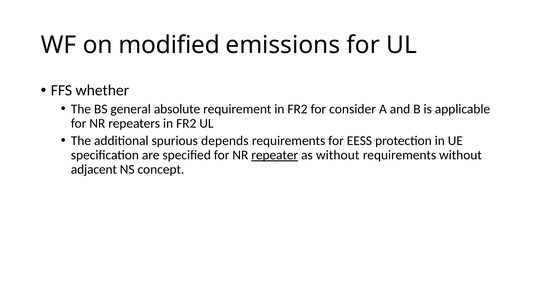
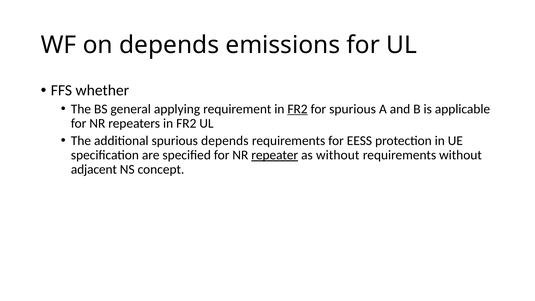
on modified: modified -> depends
absolute: absolute -> applying
FR2 at (298, 109) underline: none -> present
for consider: consider -> spurious
